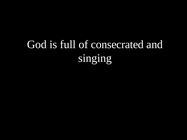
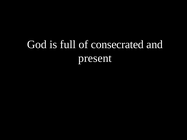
singing: singing -> present
